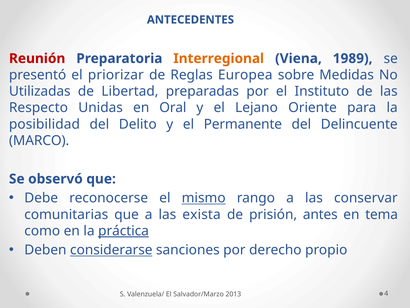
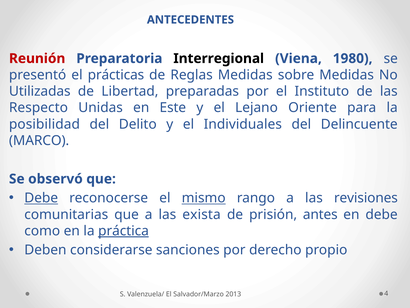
Interregional colour: orange -> black
1989: 1989 -> 1980
priorizar: priorizar -> prácticas
Reglas Europea: Europea -> Medidas
Oral: Oral -> Este
Permanente: Permanente -> Individuales
Debe at (41, 198) underline: none -> present
conservar: conservar -> revisiones
en tema: tema -> debe
considerarse underline: present -> none
